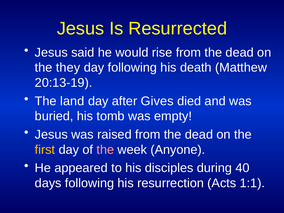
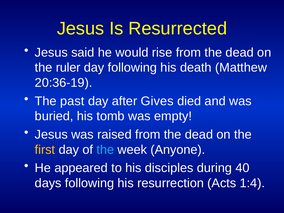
they: they -> ruler
20:13-19: 20:13-19 -> 20:36-19
land: land -> past
the at (105, 150) colour: pink -> light blue
1:1: 1:1 -> 1:4
